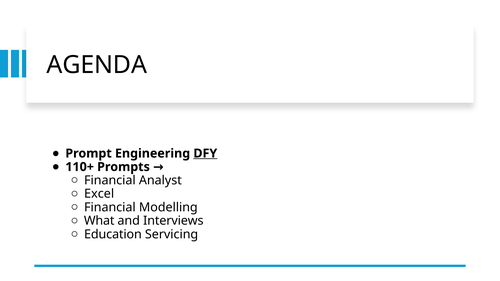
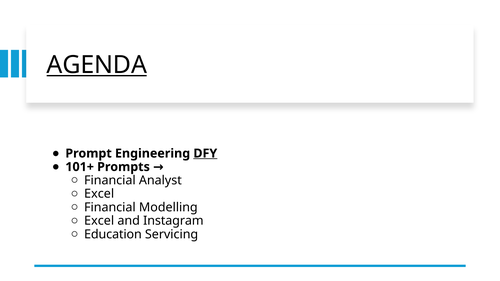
AGENDA underline: none -> present
110+: 110+ -> 101+
What at (99, 221): What -> Excel
Interviews: Interviews -> Instagram
